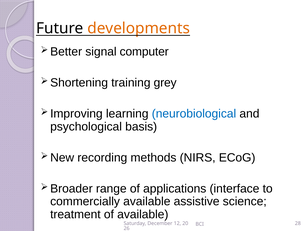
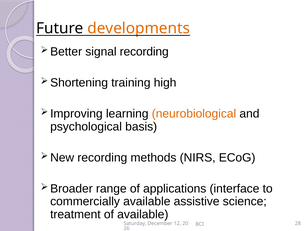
signal computer: computer -> recording
grey: grey -> high
neurobiological colour: blue -> orange
